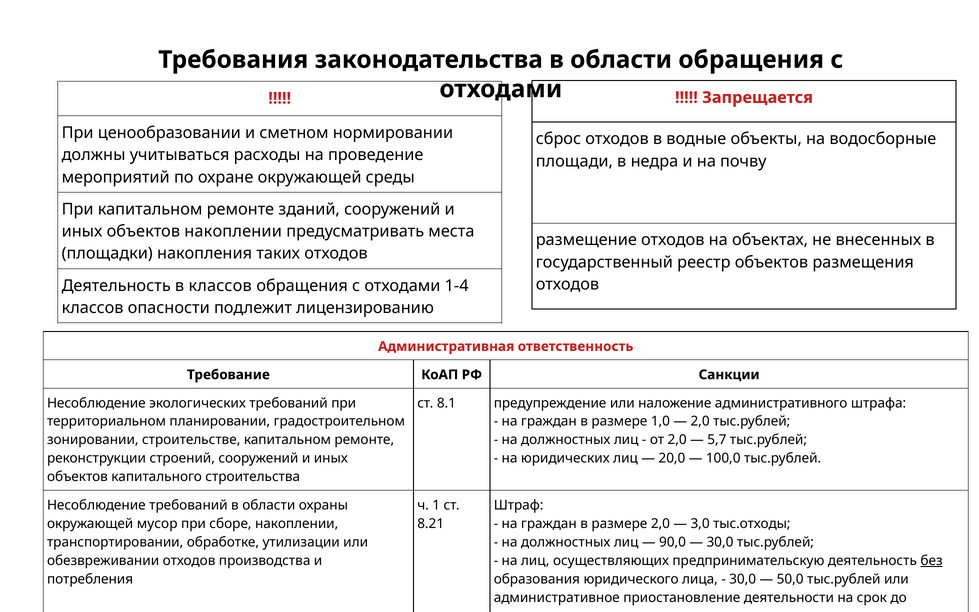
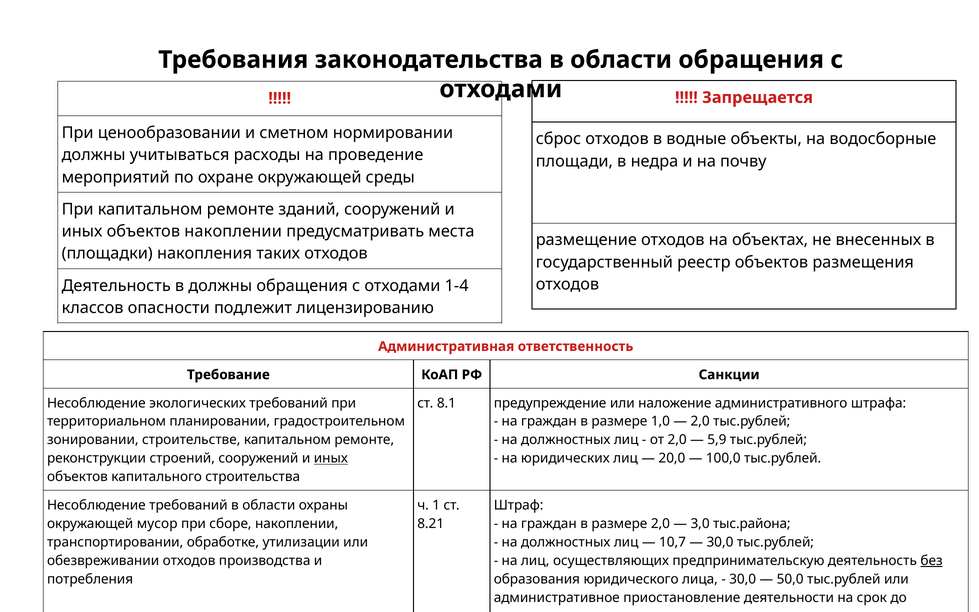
в классов: классов -> должны
5,7: 5,7 -> 5,9
иных at (331, 458) underline: none -> present
тыс.отходы: тыс.отходы -> тыс.района
90,0: 90,0 -> 10,7
